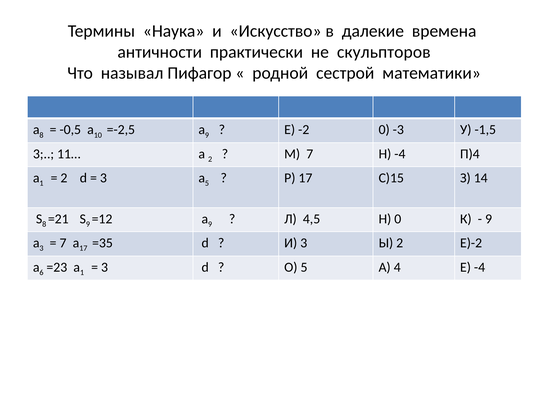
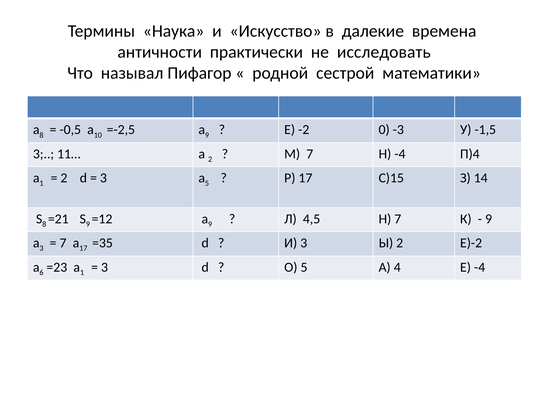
скульпторов: скульпторов -> исследовать
Н 0: 0 -> 7
